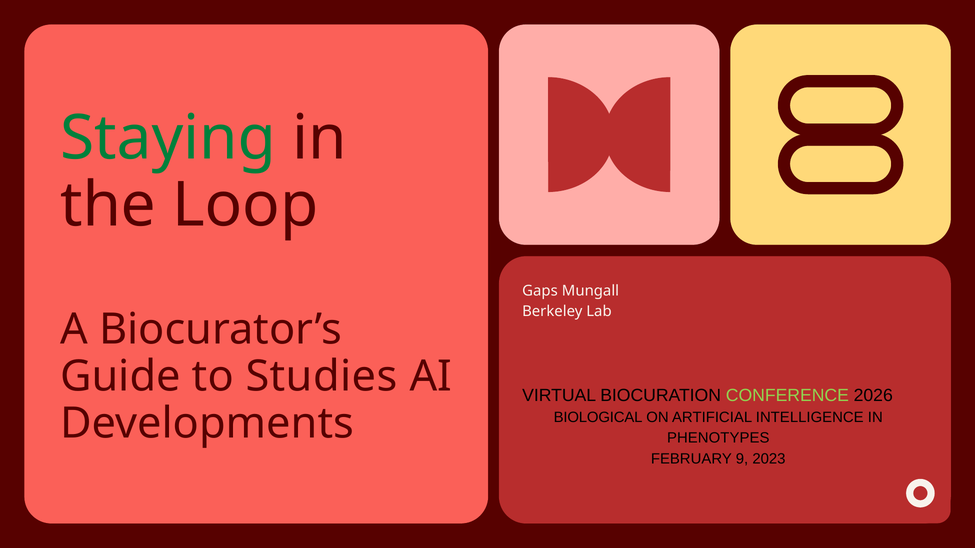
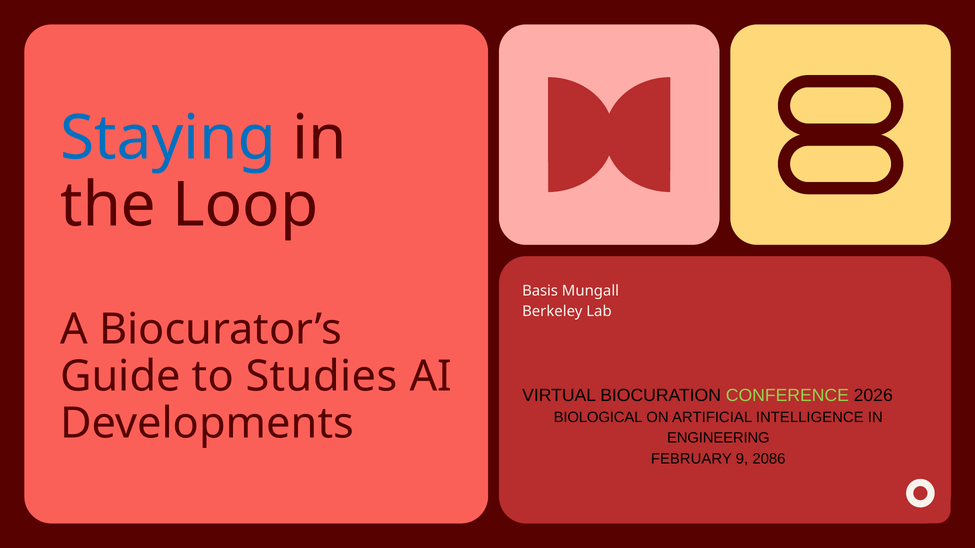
Staying colour: green -> blue
Gaps: Gaps -> Basis
PHENOTYPES: PHENOTYPES -> ENGINEERING
2023: 2023 -> 2086
